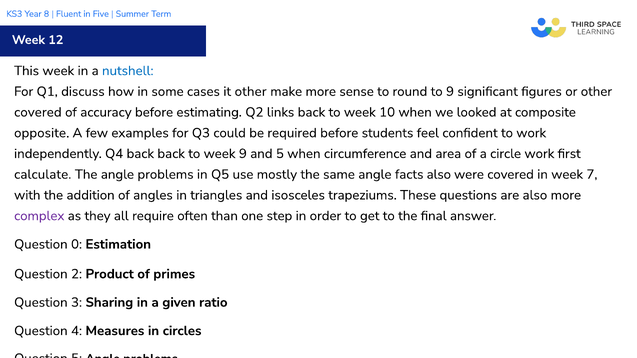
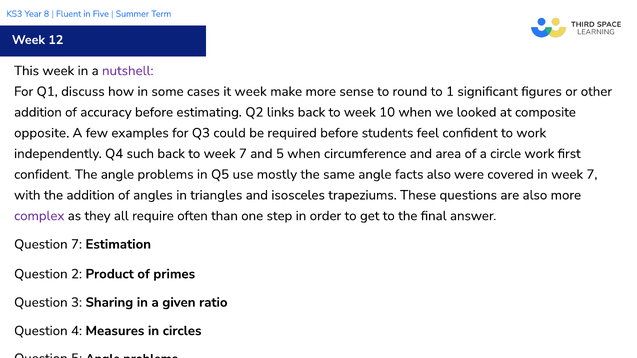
nutshell colour: blue -> purple
it other: other -> week
to 9: 9 -> 1
covered at (38, 112): covered -> addition
Q4 back: back -> such
to week 9: 9 -> 7
calculate at (43, 175): calculate -> confident
Question 0: 0 -> 7
